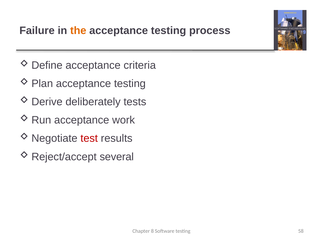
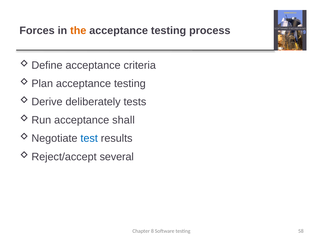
Failure: Failure -> Forces
work: work -> shall
test colour: red -> blue
